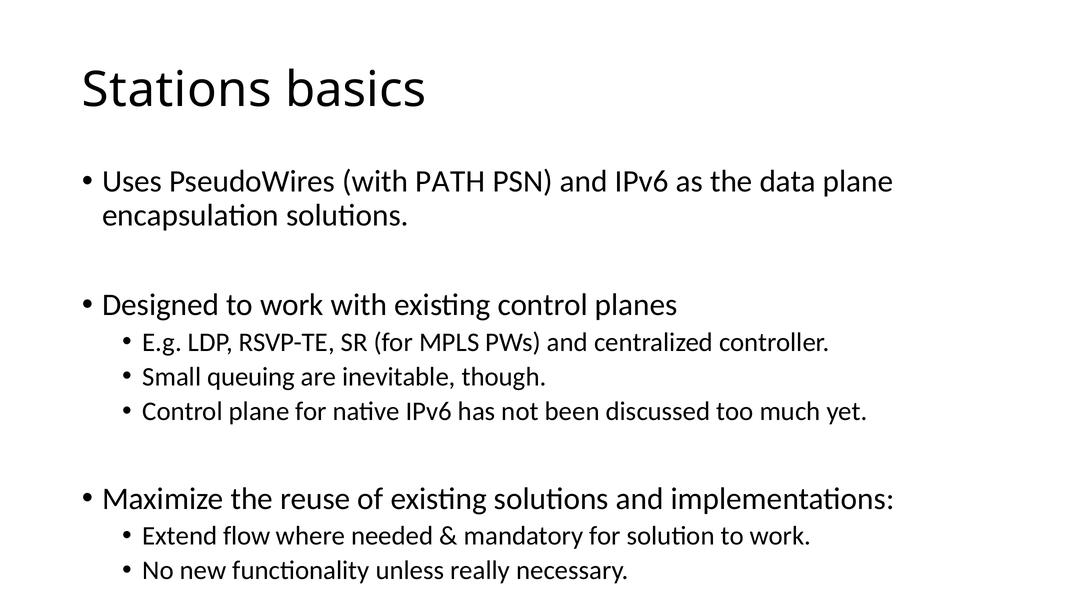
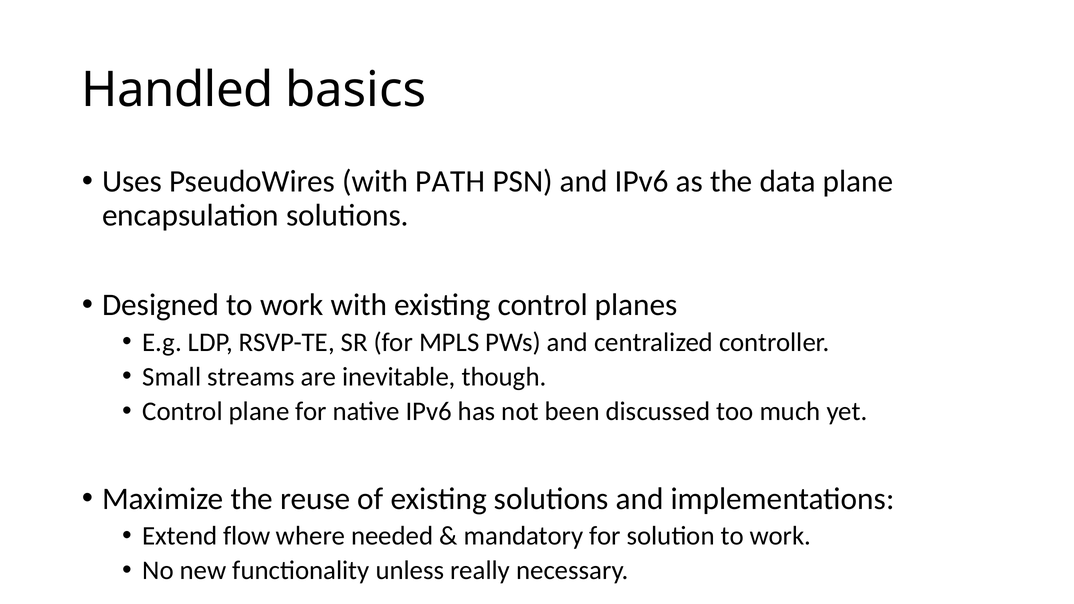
Stations: Stations -> Handled
queuing: queuing -> streams
